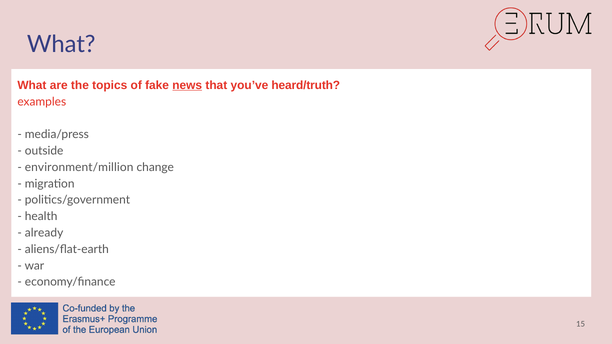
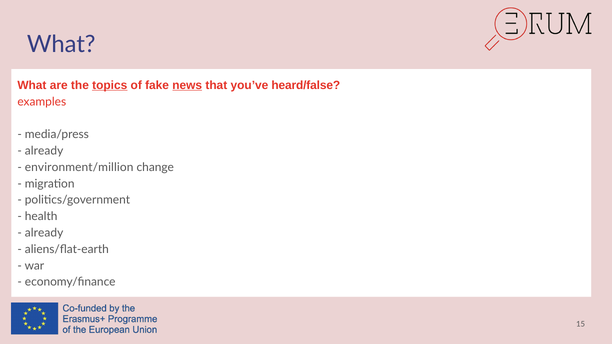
topics underline: none -> present
heard/truth: heard/truth -> heard/false
outside at (44, 151): outside -> already
